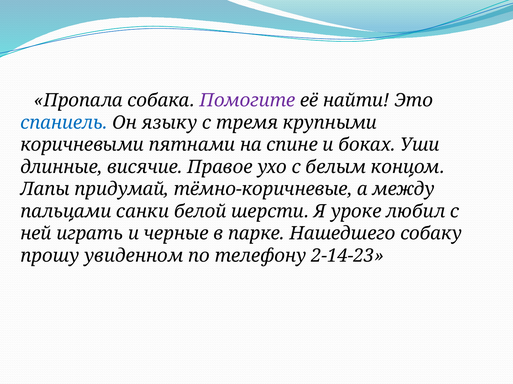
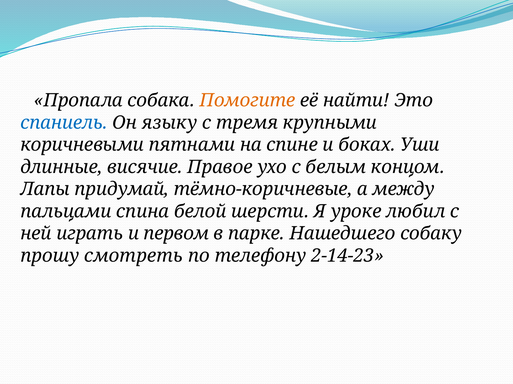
Помогите colour: purple -> orange
санки: санки -> спина
черные: черные -> первом
увиденном: увиденном -> смотреть
